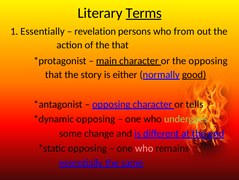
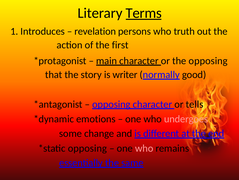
1 Essentially: Essentially -> Introduces
from: from -> truth
the that: that -> first
either: either -> writer
good underline: present -> none
opposing at (96, 119): opposing -> emotions
undergoes colour: light green -> pink
